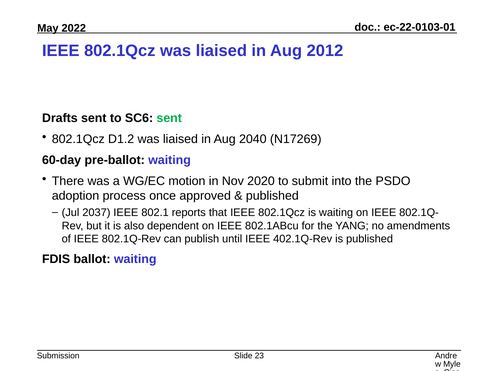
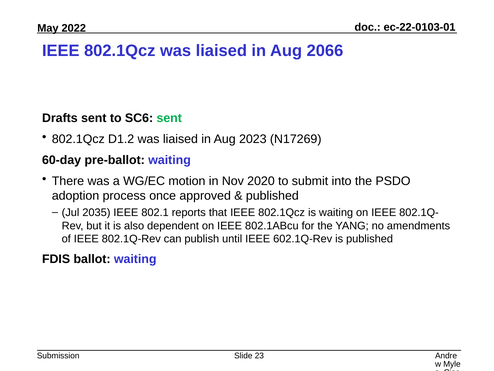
2012: 2012 -> 2066
2040: 2040 -> 2023
2037: 2037 -> 2035
402.1Q-Rev: 402.1Q-Rev -> 602.1Q-Rev
